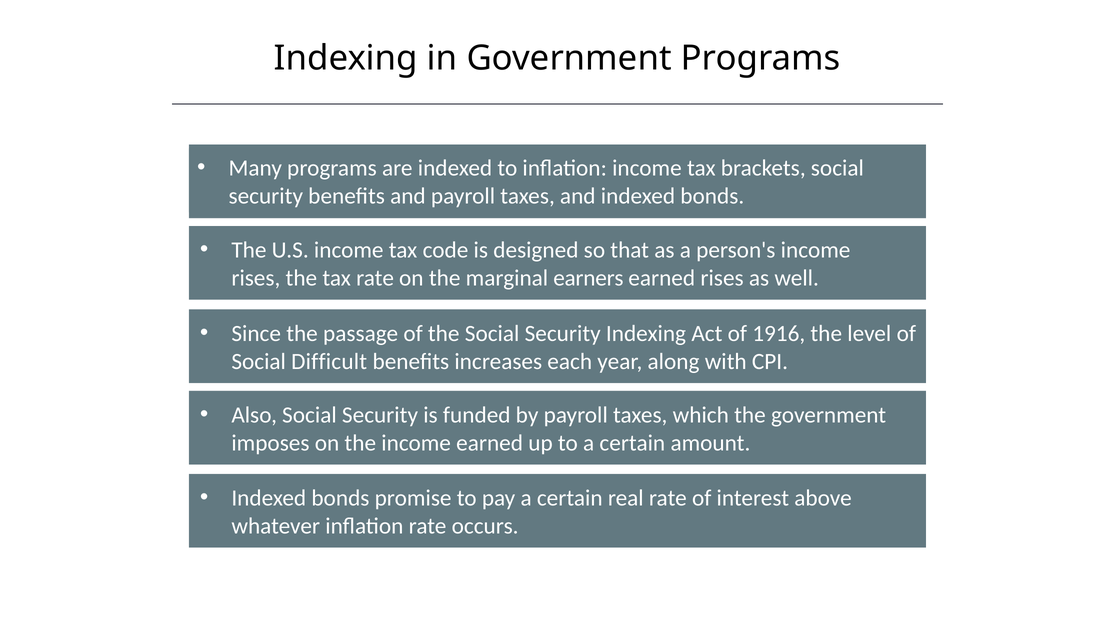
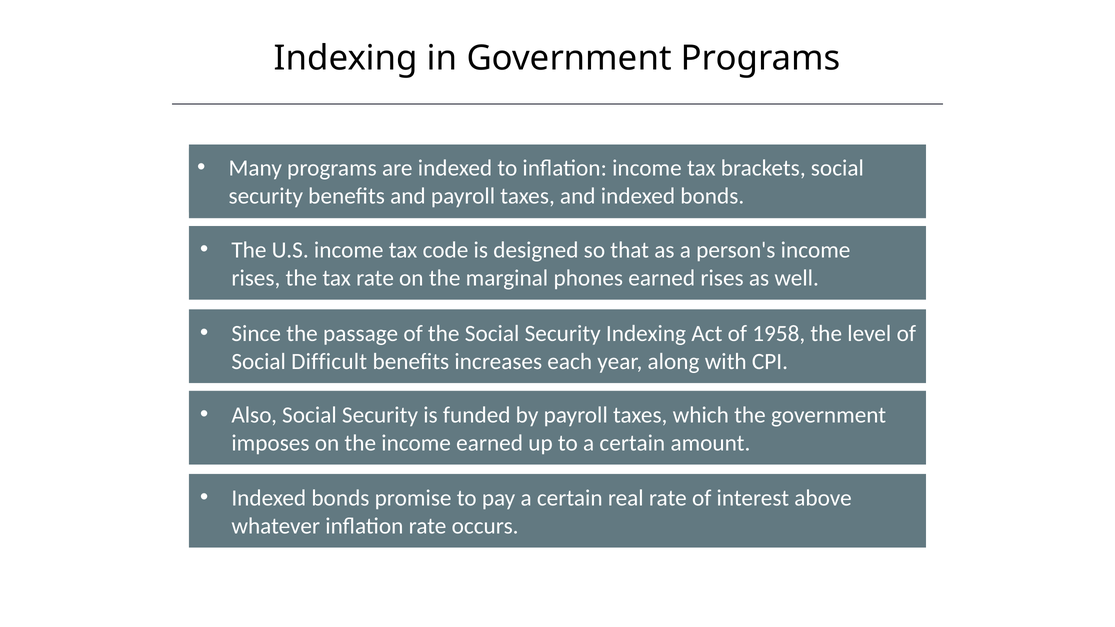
earners: earners -> phones
1916: 1916 -> 1958
